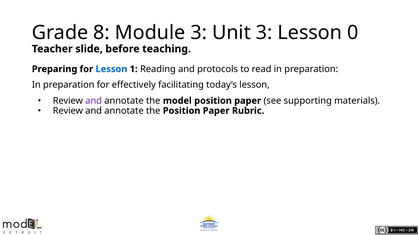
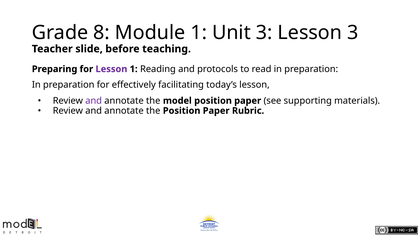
Module 3: 3 -> 1
Lesson 0: 0 -> 3
Lesson at (111, 69) colour: blue -> purple
